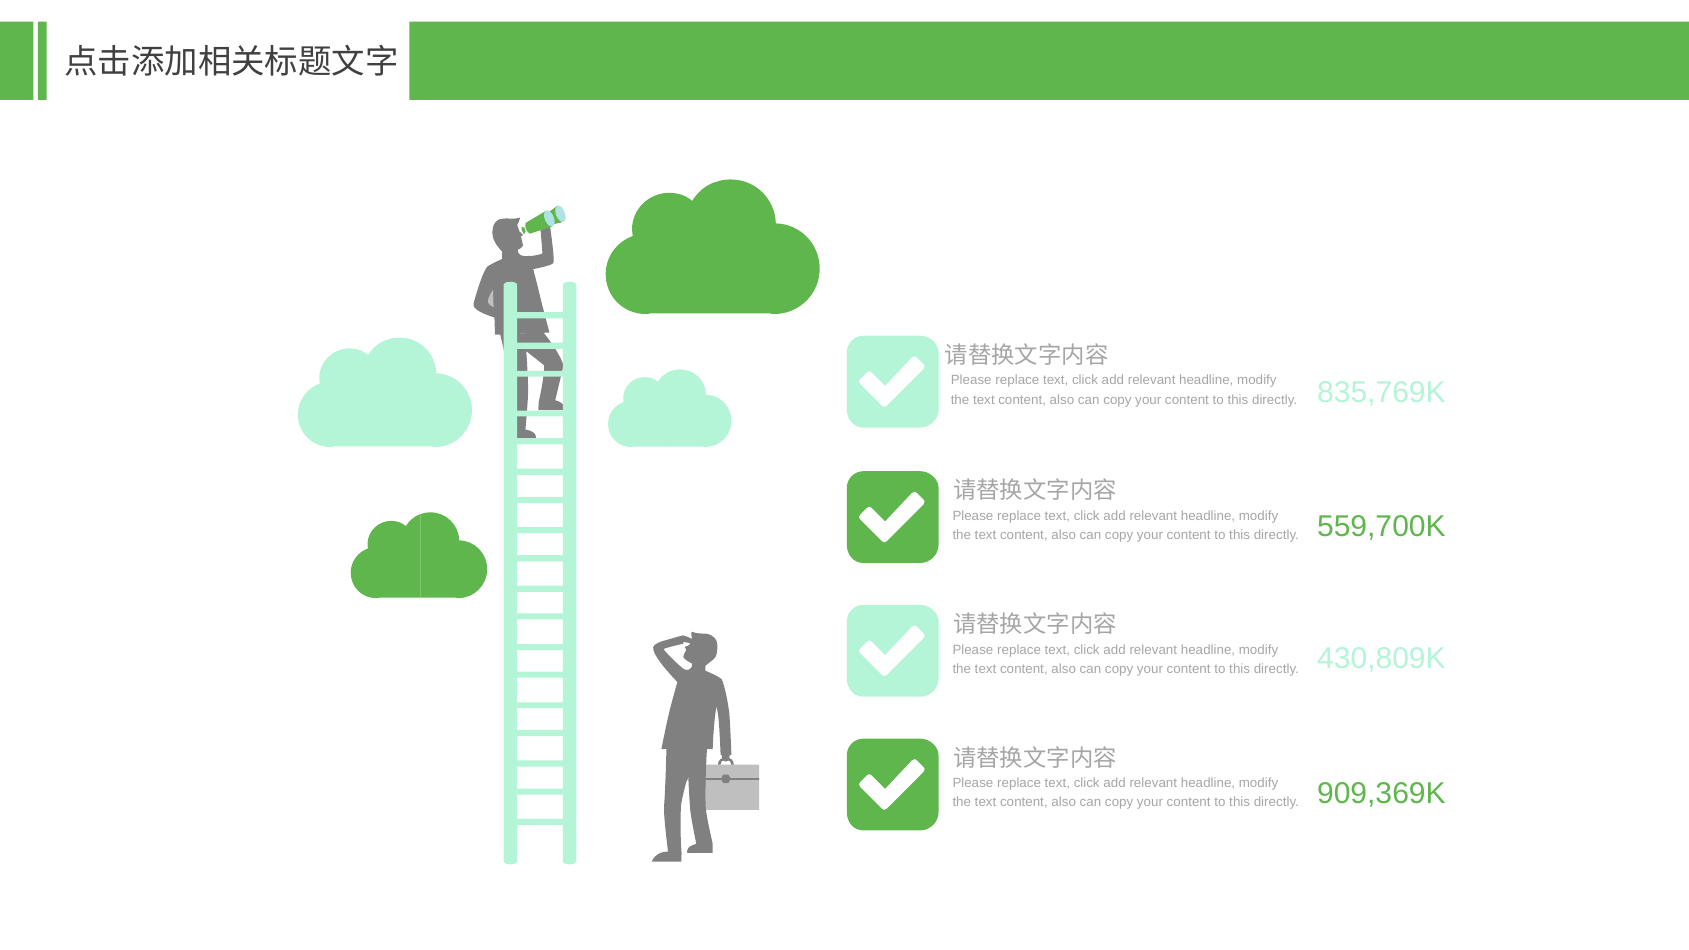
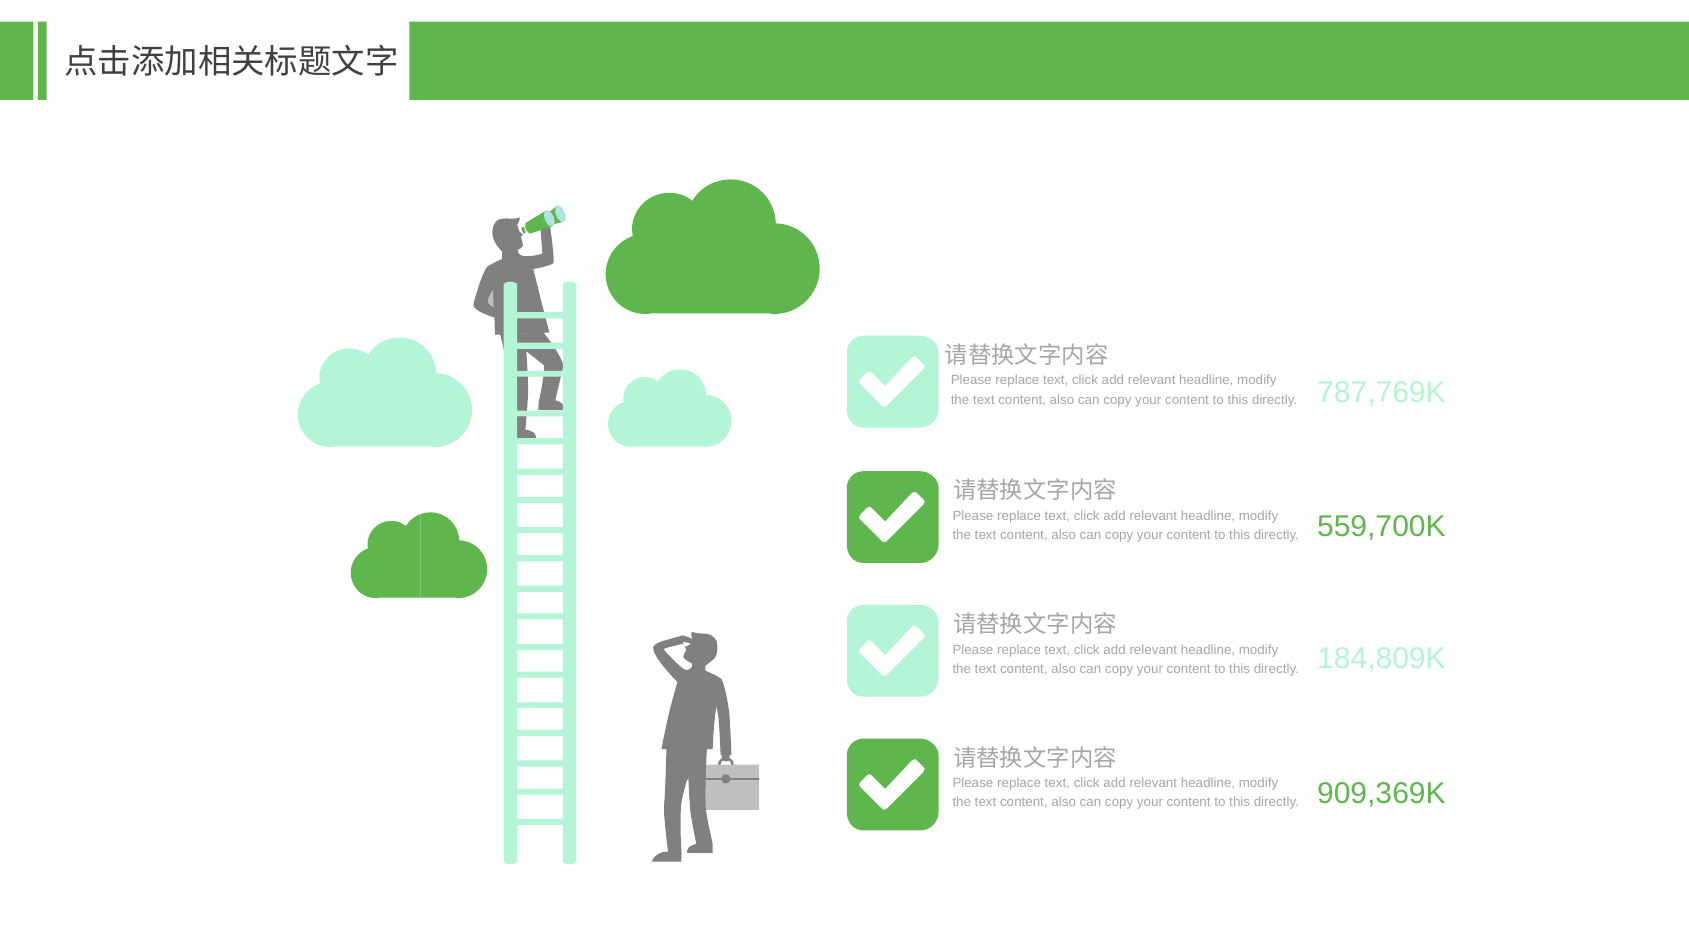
835,769K: 835,769K -> 787,769K
430,809K: 430,809K -> 184,809K
